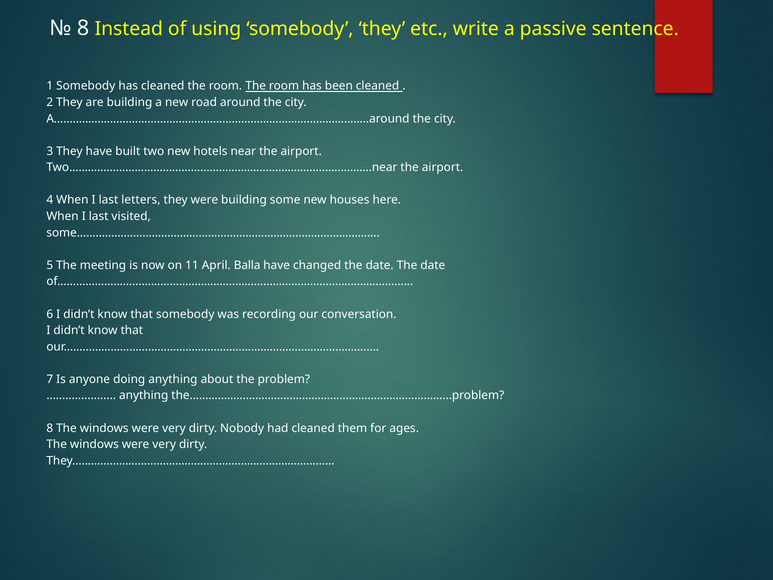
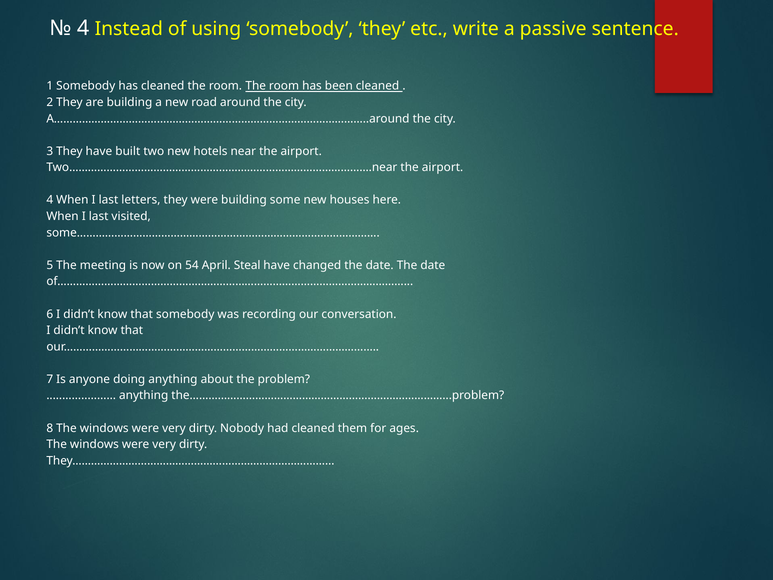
8 at (83, 28): 8 -> 4
11: 11 -> 54
Balla: Balla -> Steal
